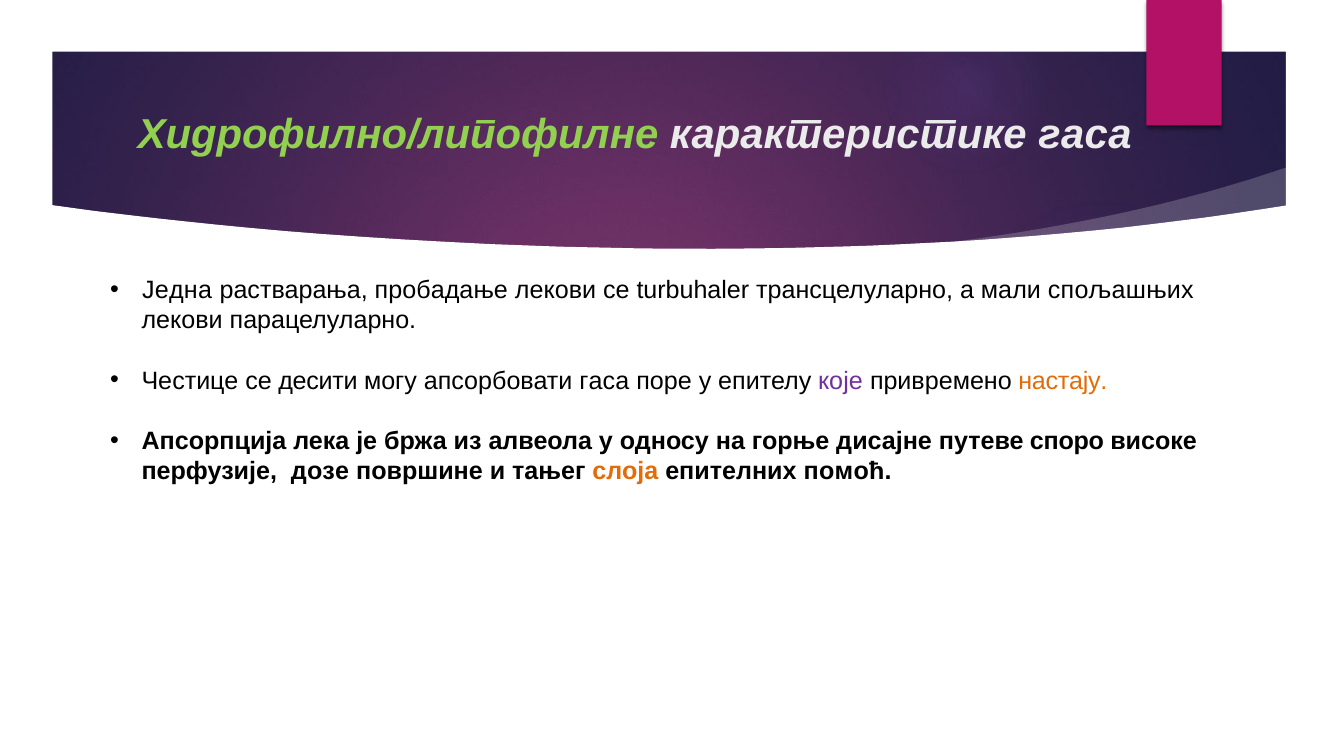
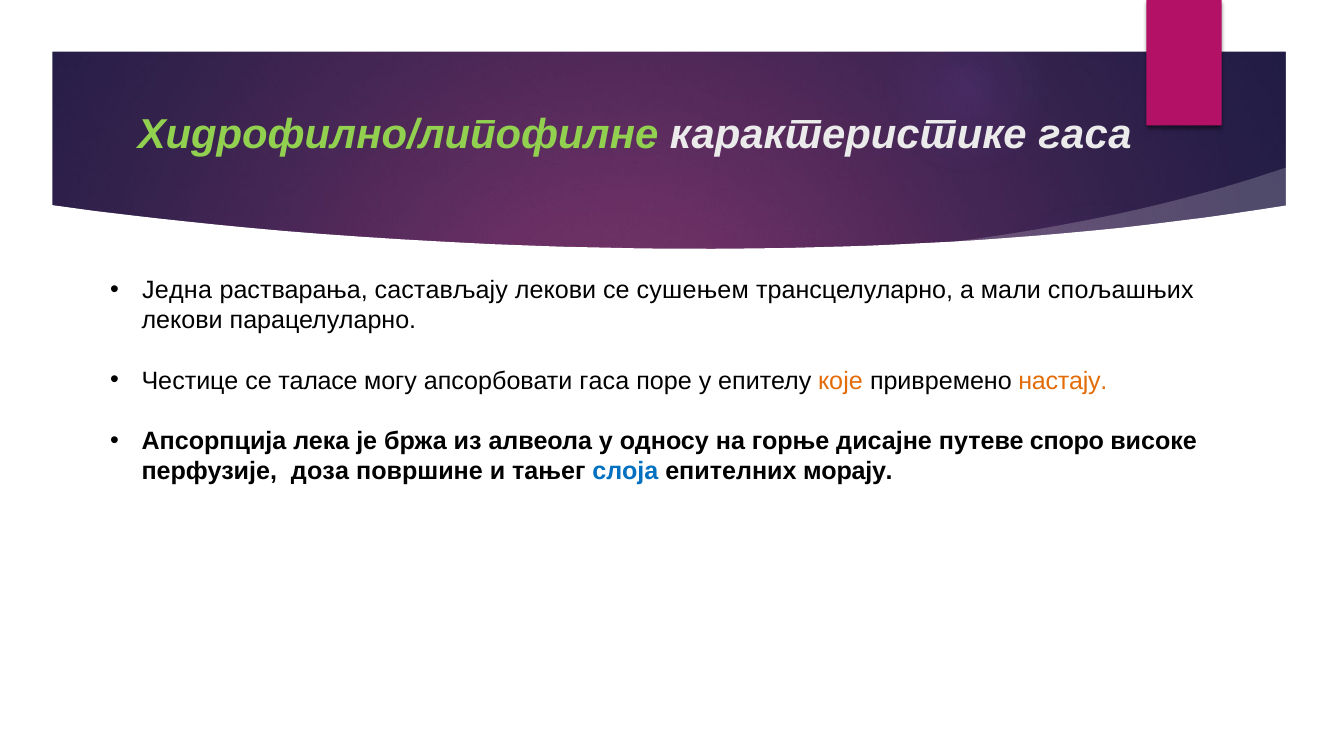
пробадање: пробадање -> састављају
turbuhaler: turbuhaler -> сушењем
десити: десити -> таласе
које colour: purple -> orange
дозе: дозе -> доза
слоја colour: orange -> blue
помоћ: помоћ -> морају
